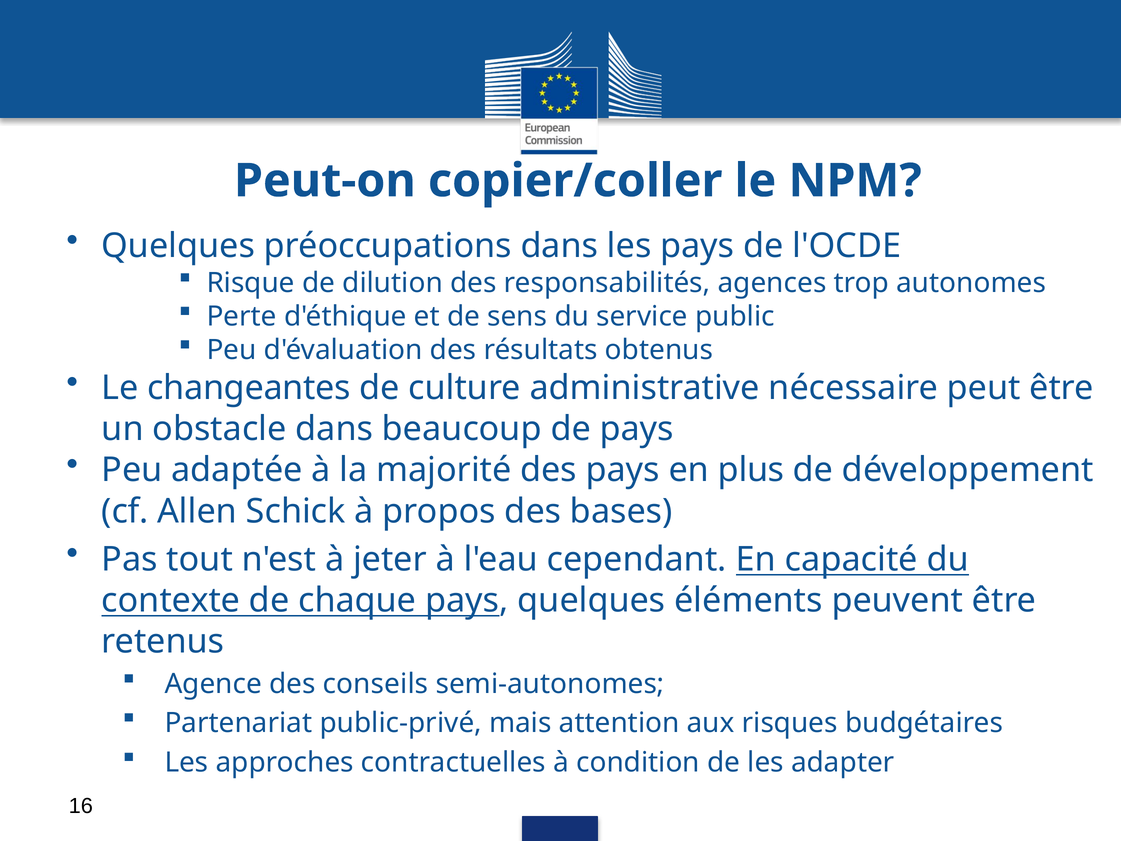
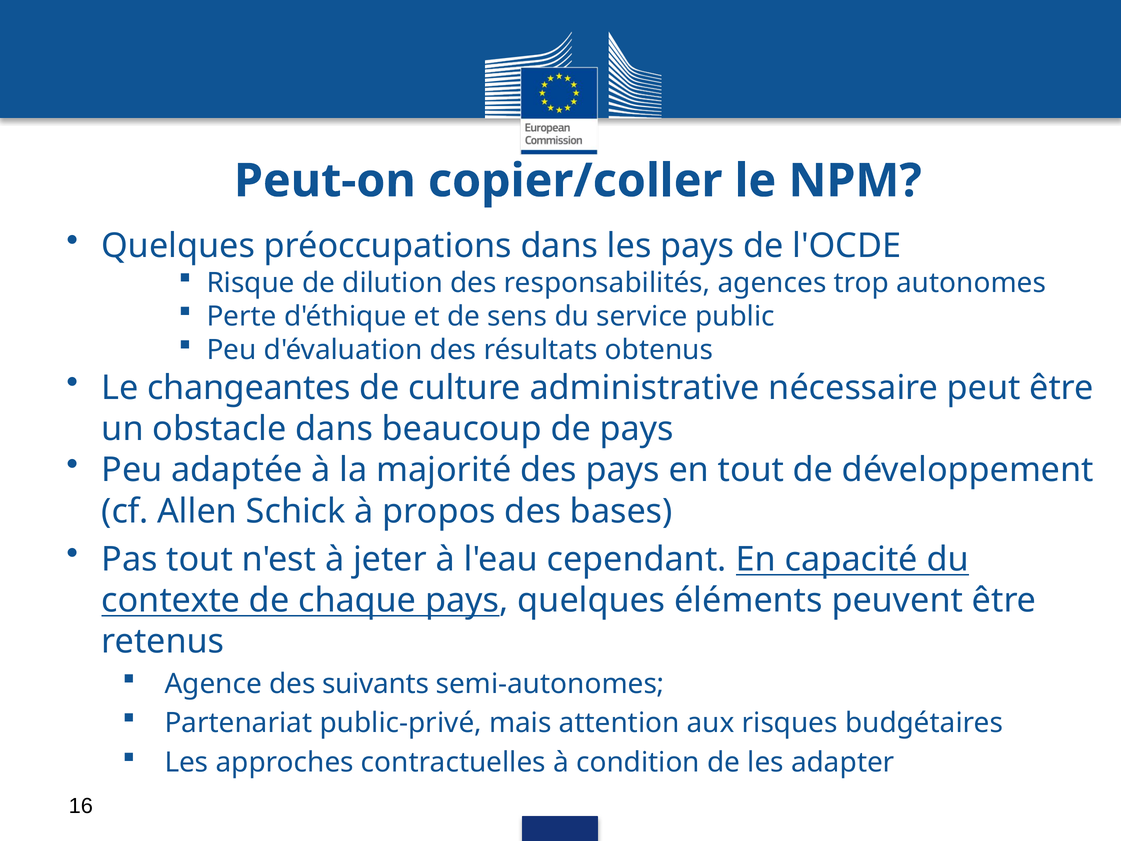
en plus: plus -> tout
conseils: conseils -> suivants
